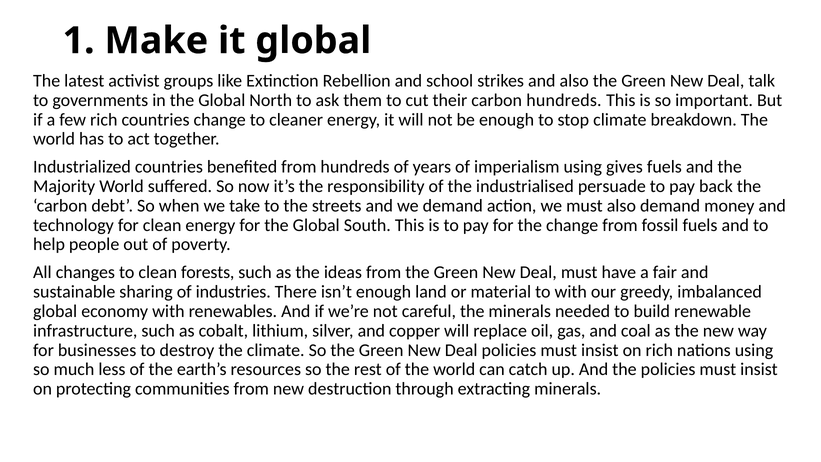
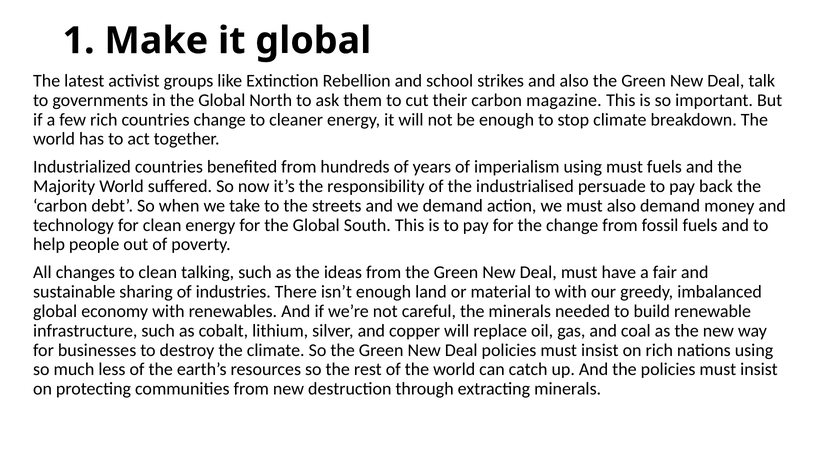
carbon hundreds: hundreds -> magazine
using gives: gives -> must
forests: forests -> talking
